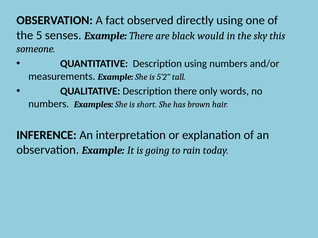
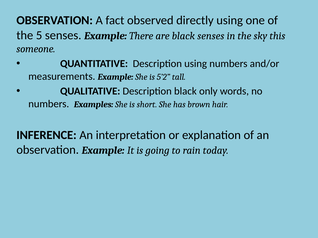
black would: would -> senses
Description there: there -> black
